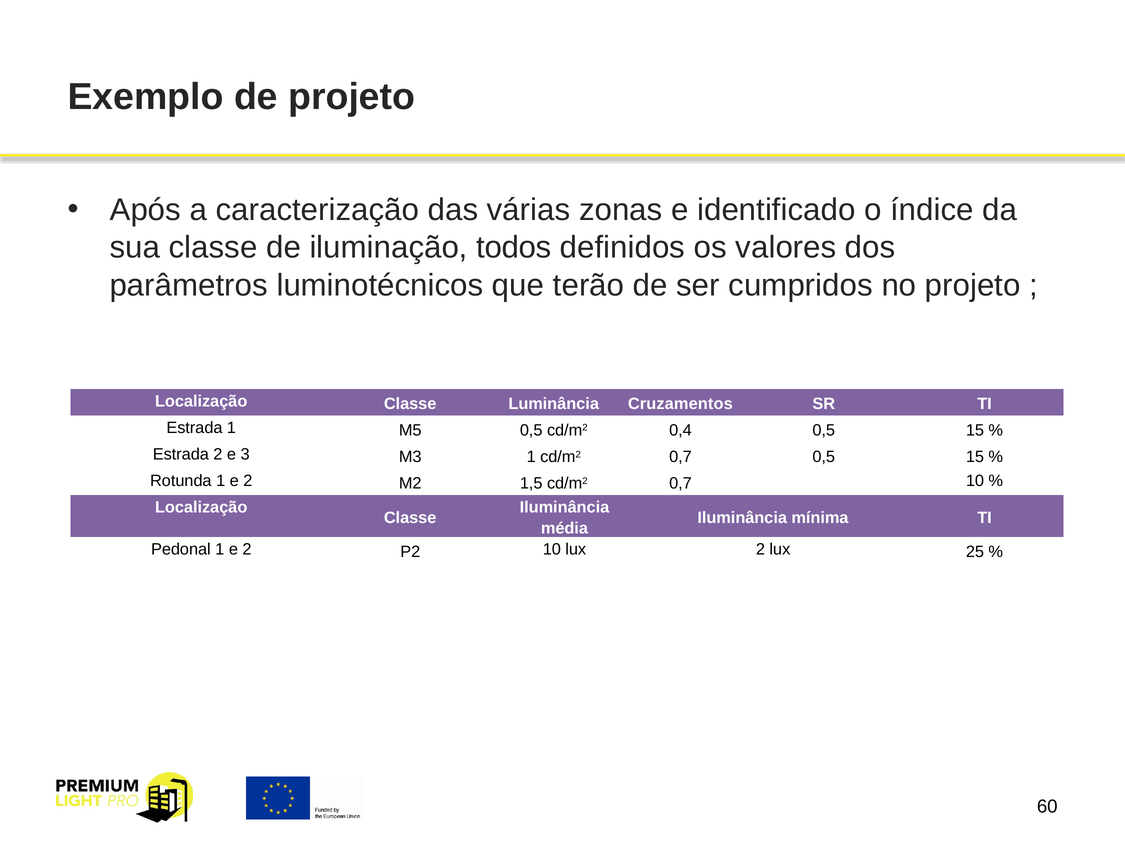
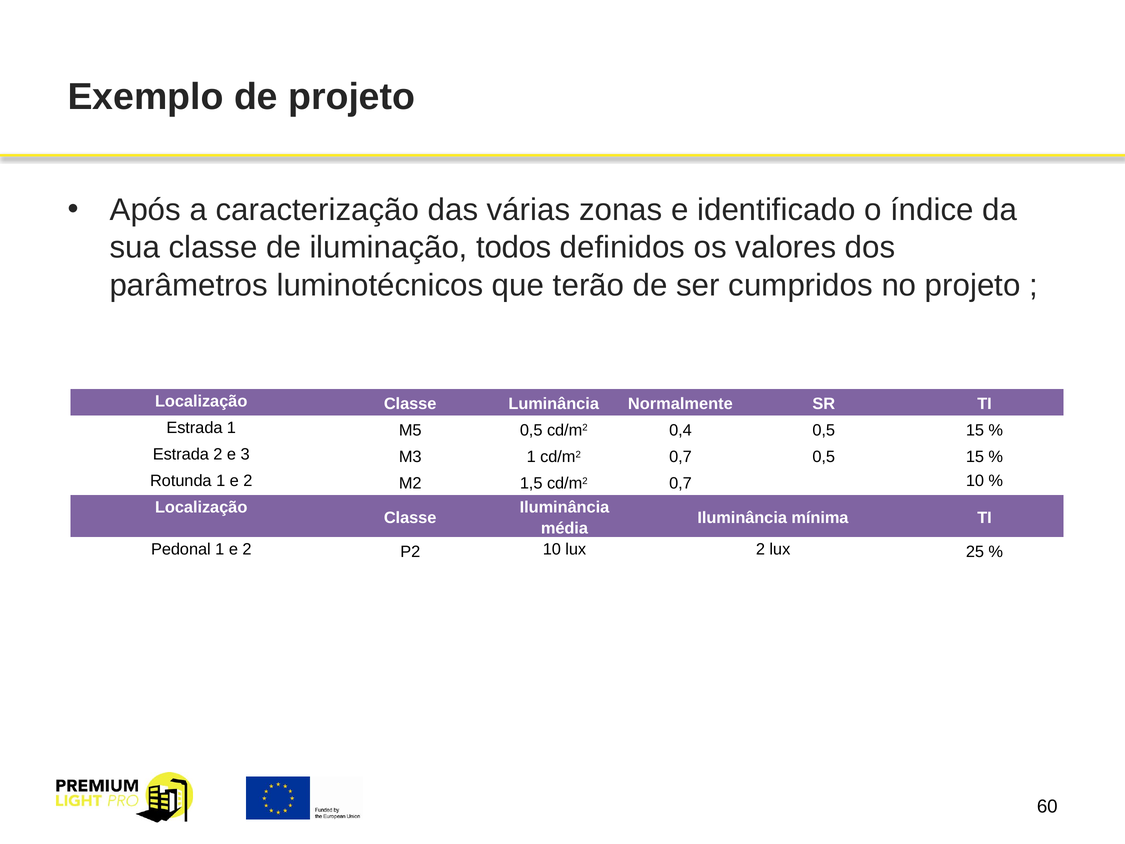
Cruzamentos: Cruzamentos -> Normalmente
